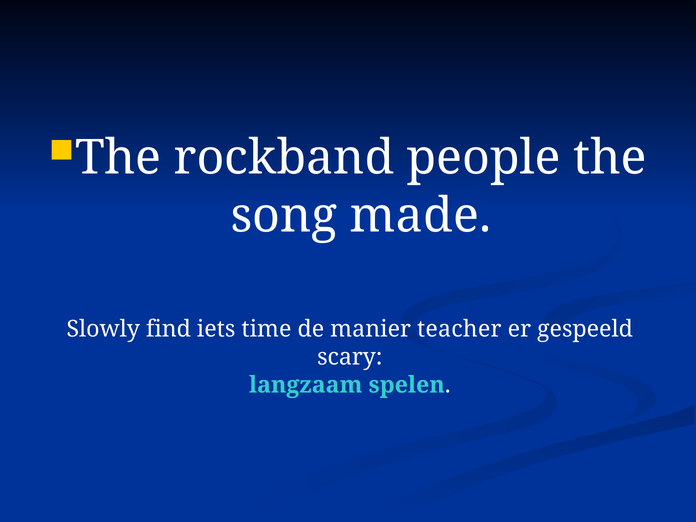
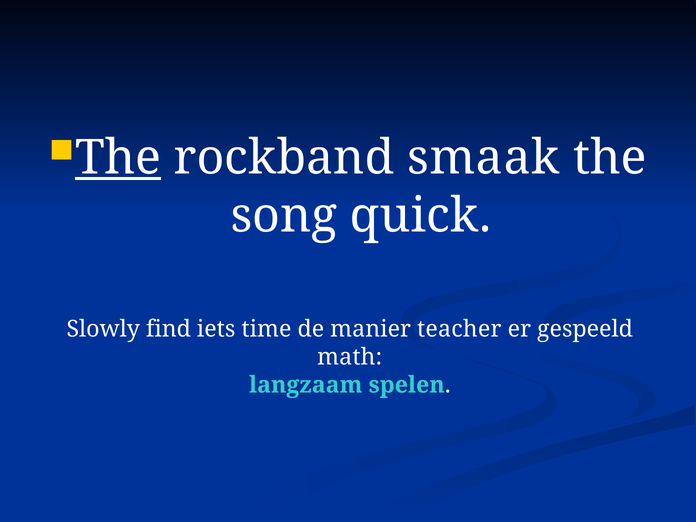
The at (118, 158) underline: none -> present
people: people -> smaak
made: made -> quick
scary: scary -> math
